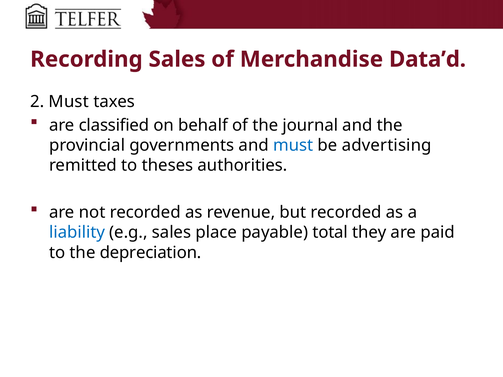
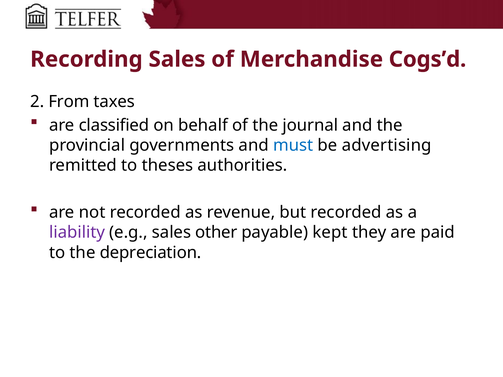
Data’d: Data’d -> Cogs’d
2 Must: Must -> From
liability colour: blue -> purple
place: place -> other
total: total -> kept
